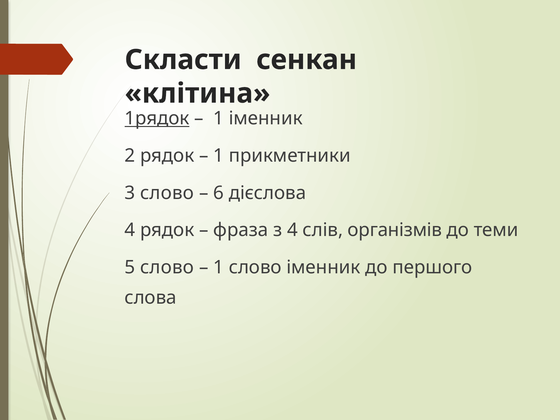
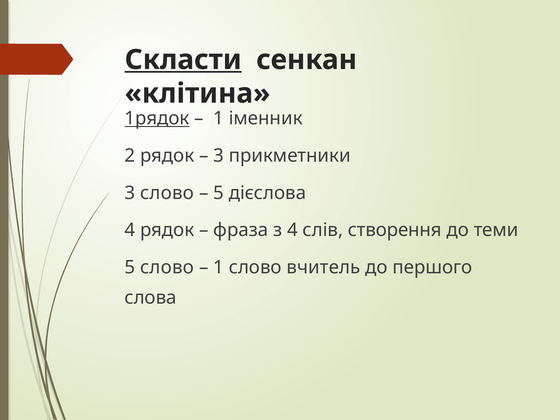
Скласти underline: none -> present
1 at (219, 156): 1 -> 3
6 at (219, 193): 6 -> 5
організмів: організмів -> створення
слово іменник: іменник -> вчитель
